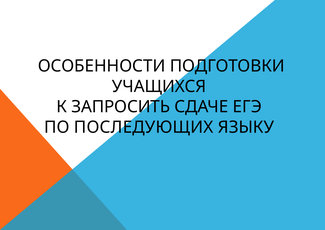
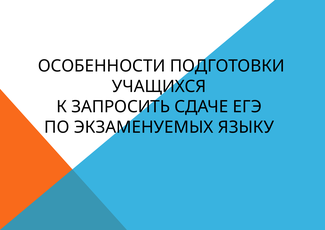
ПОСЛЕДУЮЩИХ: ПОСЛЕДУЮЩИХ -> ЭКЗАМЕНУЕМЫХ
